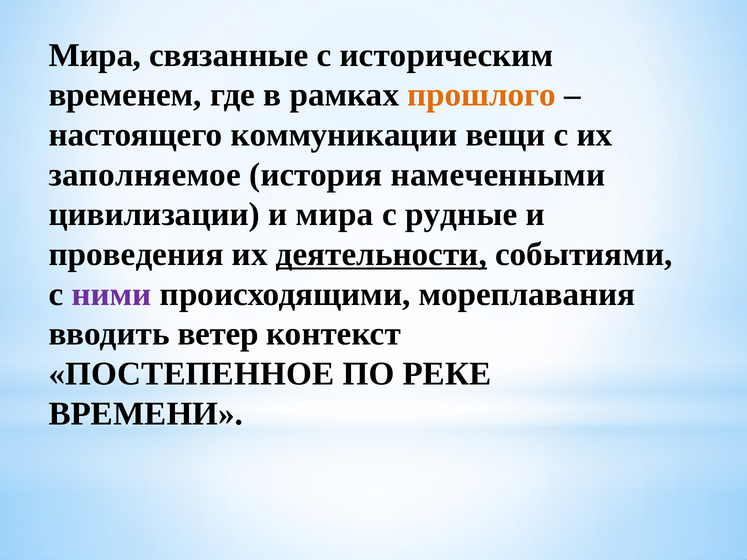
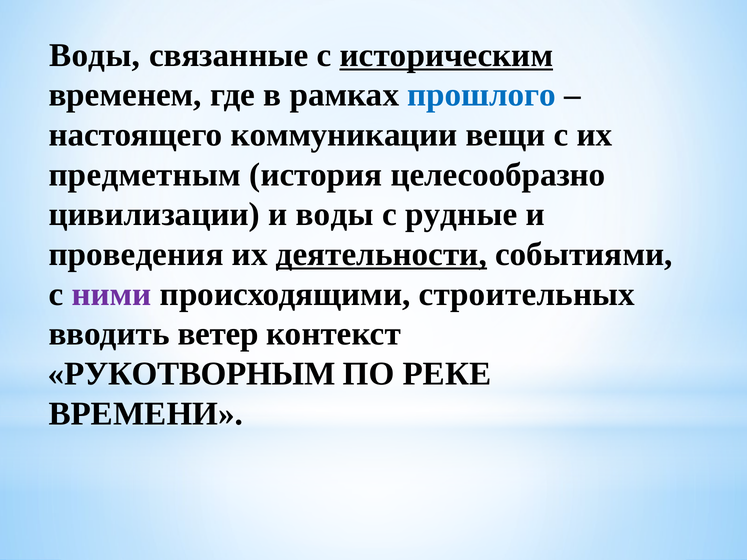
Мира at (95, 55): Мира -> Воды
историческим underline: none -> present
прошлого colour: orange -> blue
заполняемое: заполняемое -> предметным
намеченными: намеченными -> целесообразно
и мира: мира -> воды
мореплавания: мореплавания -> строительных
ПОСТЕПЕННОЕ: ПОСТЕПЕННОЕ -> РУКОТВОРНЫМ
